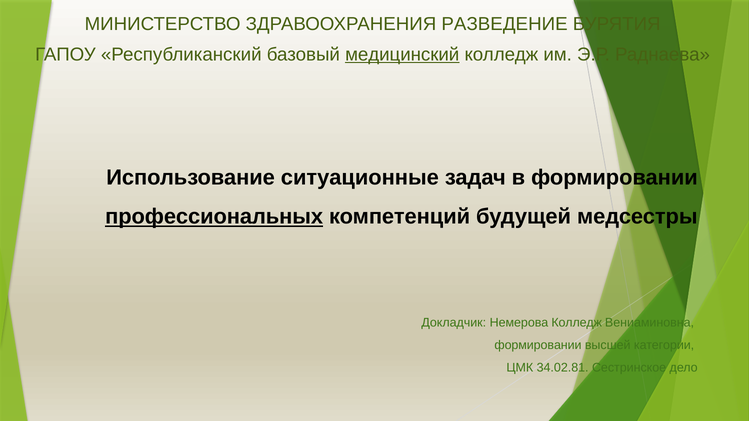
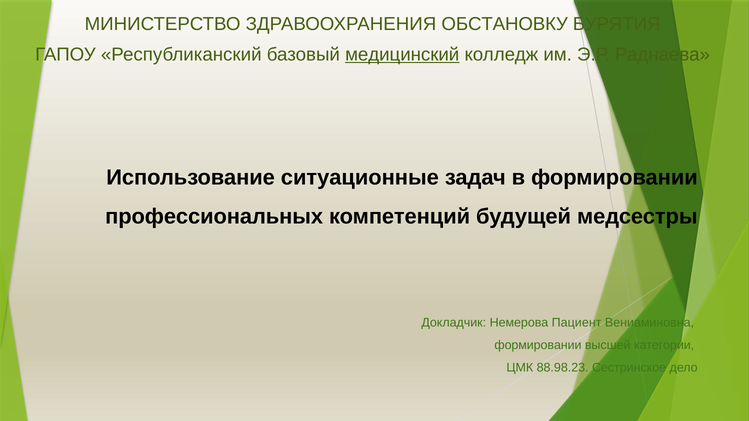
РАЗВЕДЕНИЕ: РАЗВЕДЕНИЕ -> ОБСТАНОВКУ
профессиональных underline: present -> none
Немерова Колледж: Колледж -> Пациент
34.02.81: 34.02.81 -> 88.98.23
